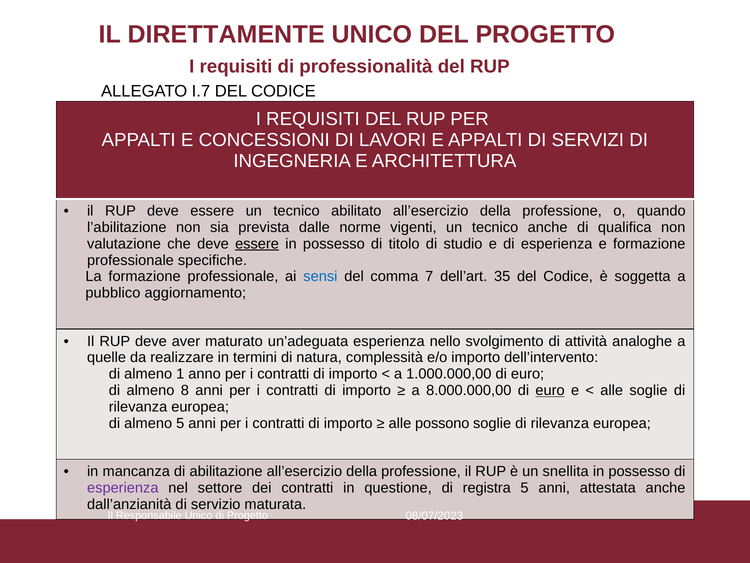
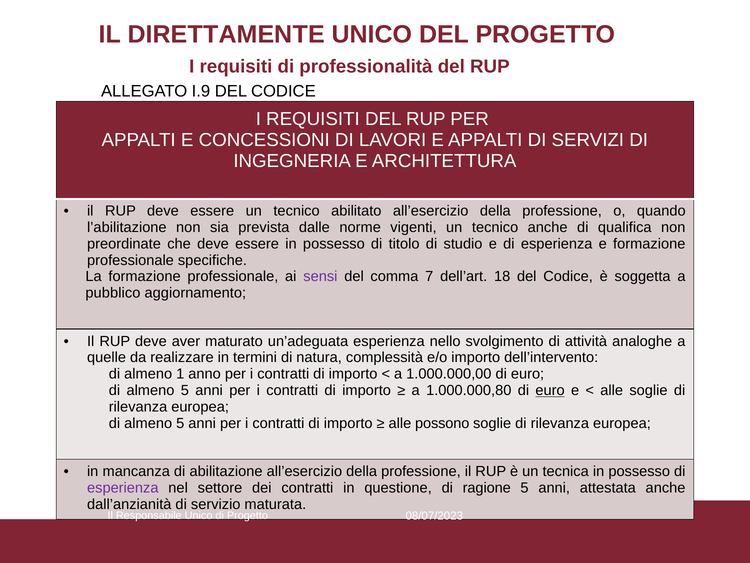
I.7: I.7 -> I.9
valutazione: valutazione -> preordinate
essere at (257, 244) underline: present -> none
sensi colour: blue -> purple
35: 35 -> 18
8 at (185, 390): 8 -> 5
8.000.000,00: 8.000.000,00 -> 1.000.000,80
snellita: snellita -> tecnica
registra: registra -> ragione
